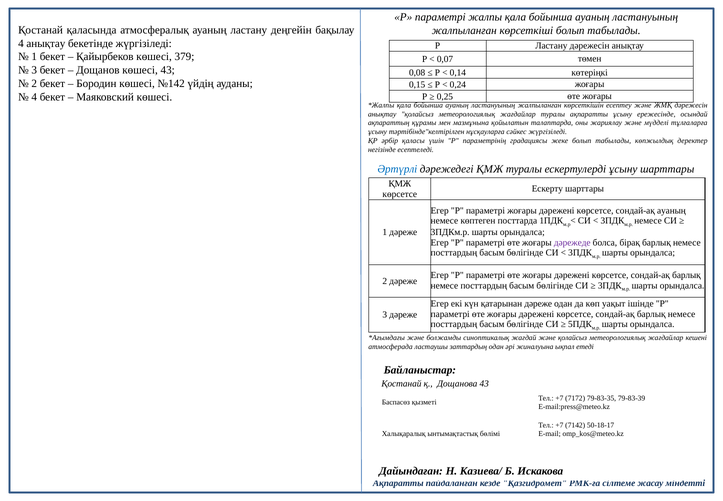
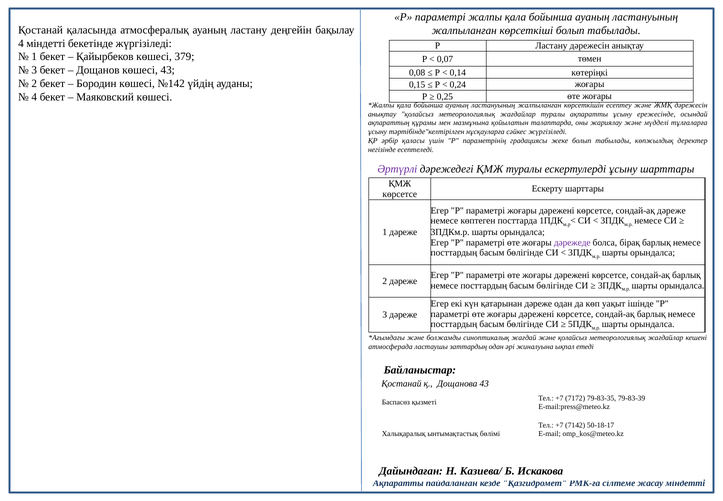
4 анықтау: анықтау -> міндетті
Әртүрлі colour: blue -> purple
сондай-ақ ауаның: ауаның -> дәреже
